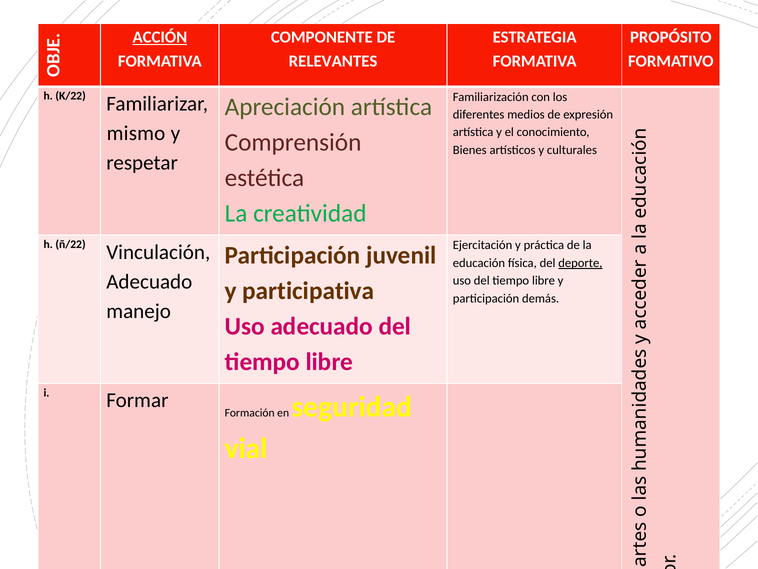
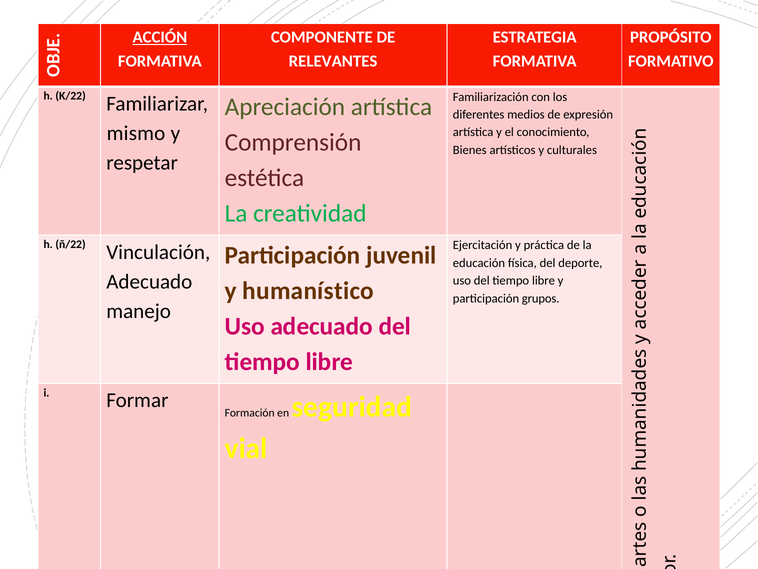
deporte underline: present -> none
participativa: participativa -> humanístico
demás: demás -> grupos
